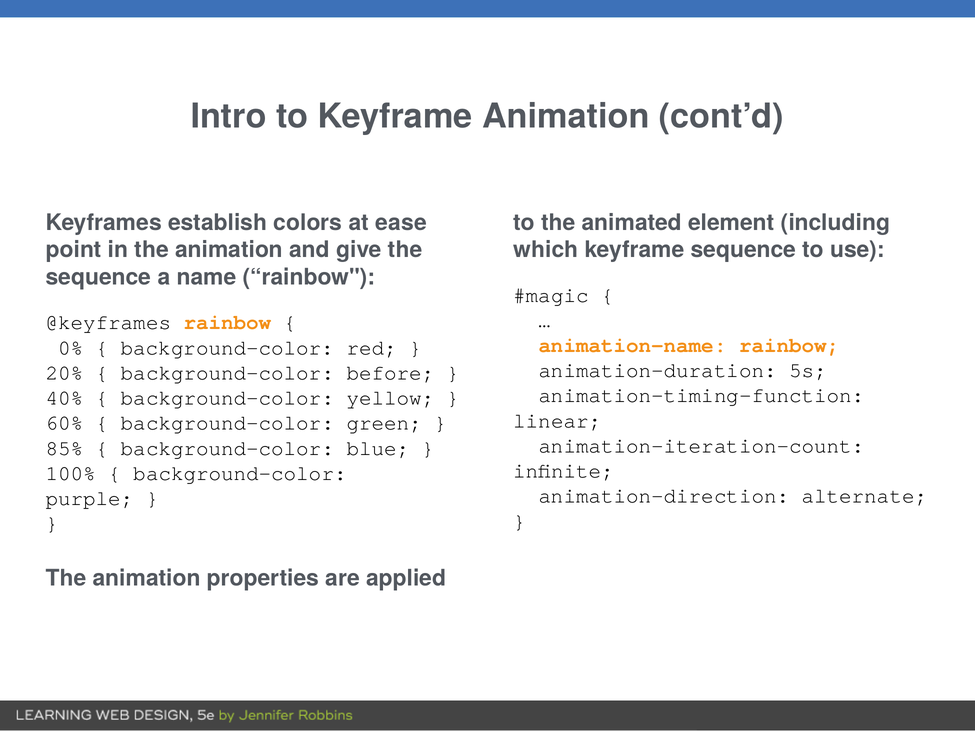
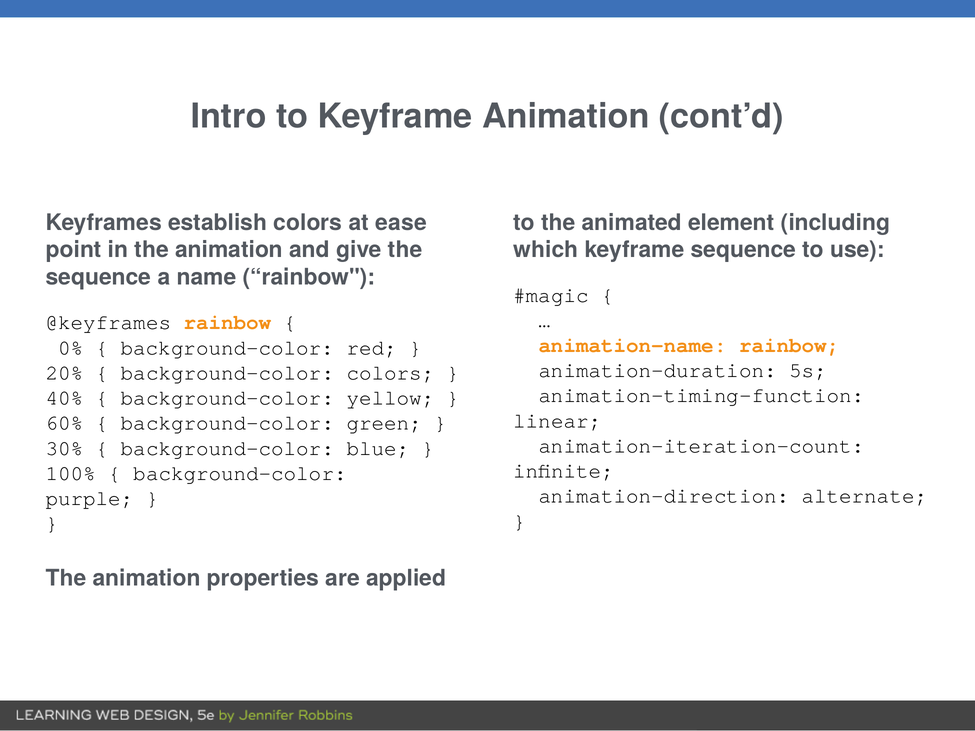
background-color before: before -> colors
85%: 85% -> 30%
